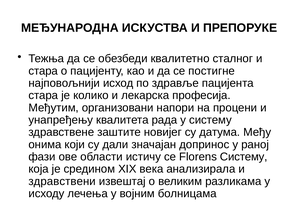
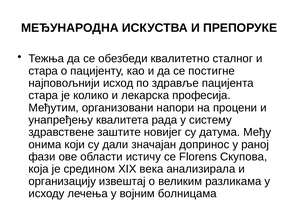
Florens Систему: Систему -> Скупова
здравствени: здравствени -> организацију
